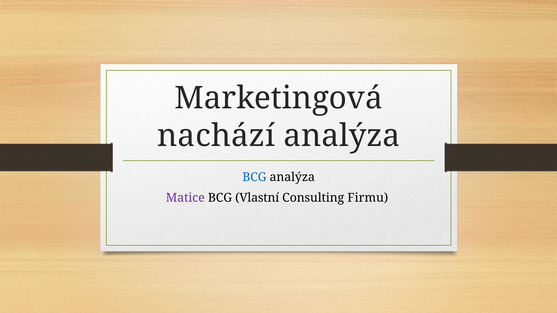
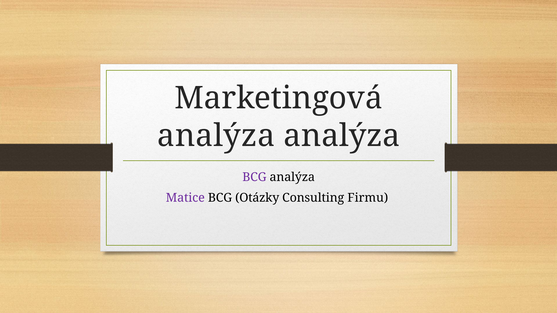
nachází at (216, 136): nachází -> analýza
BCG at (254, 177) colour: blue -> purple
Vlastní: Vlastní -> Otázky
